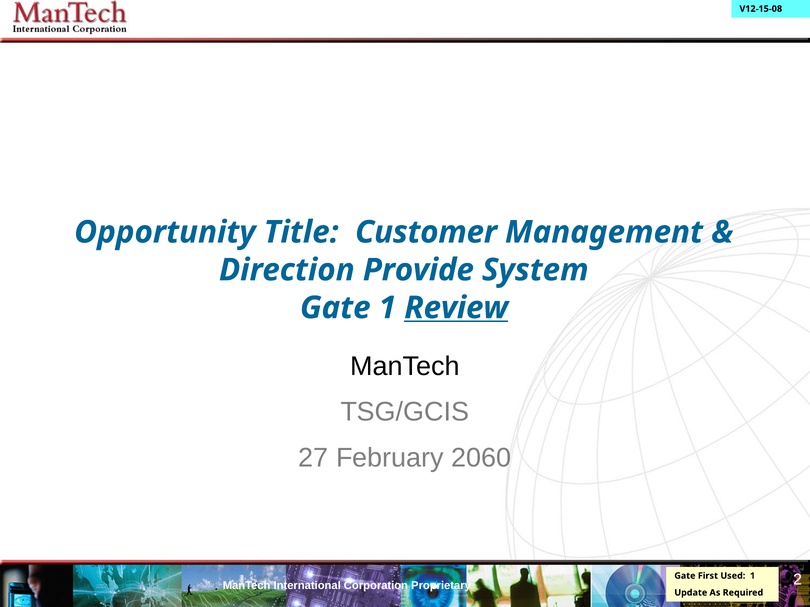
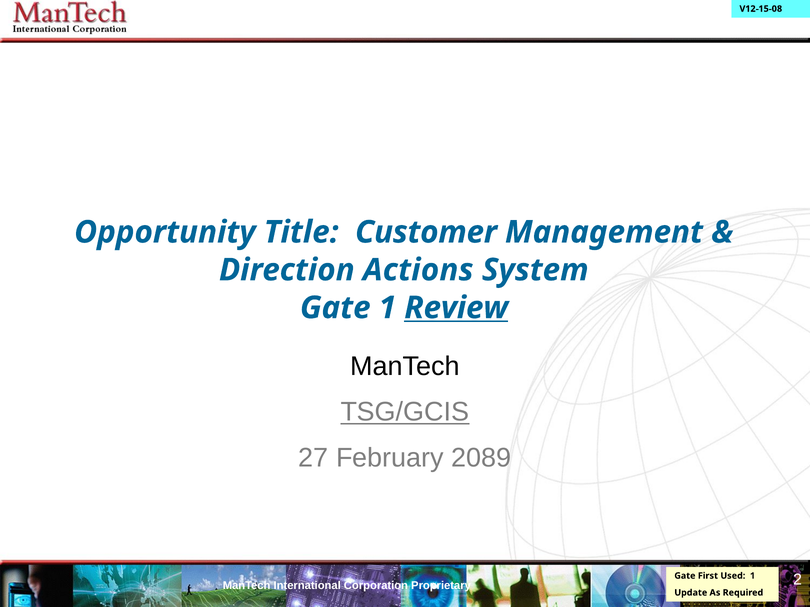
Provide: Provide -> Actions
TSG/GCIS underline: none -> present
2060: 2060 -> 2089
